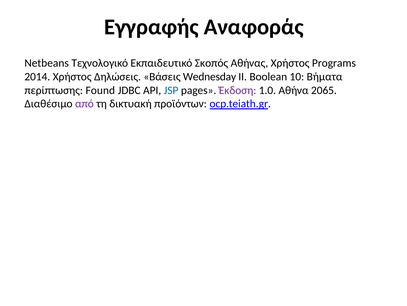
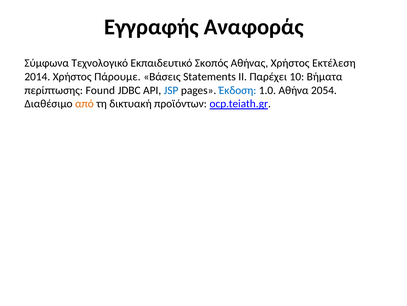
Netbeans: Netbeans -> Σύμφωνα
Programs: Programs -> Εκτέλεση
Δηλώσεις: Δηλώσεις -> Πάρουμε
Wednesday: Wednesday -> Statements
Boolean: Boolean -> Παρέχει
Έκδοση colour: purple -> blue
2065: 2065 -> 2054
από colour: purple -> orange
